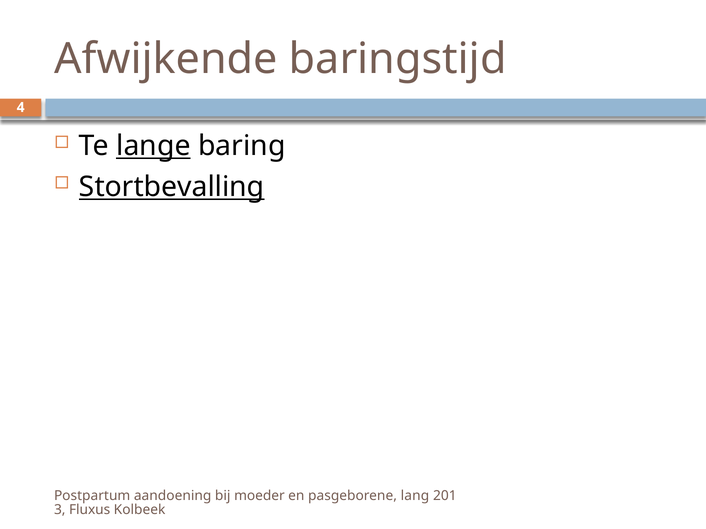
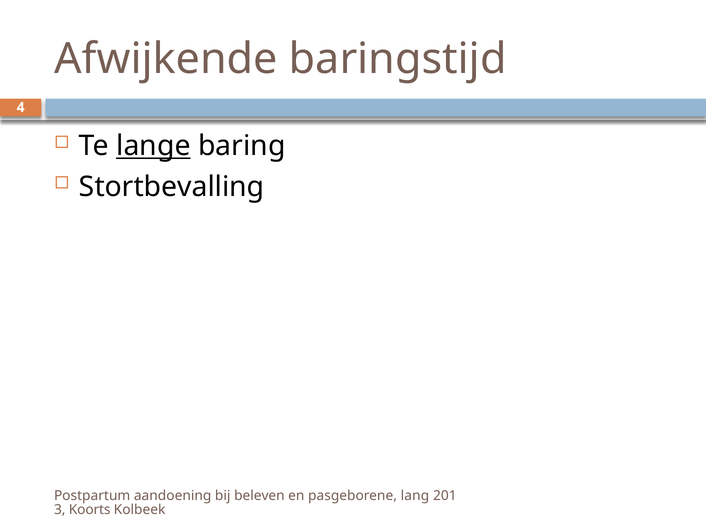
Stortbevalling underline: present -> none
moeder: moeder -> beleven
Fluxus: Fluxus -> Koorts
